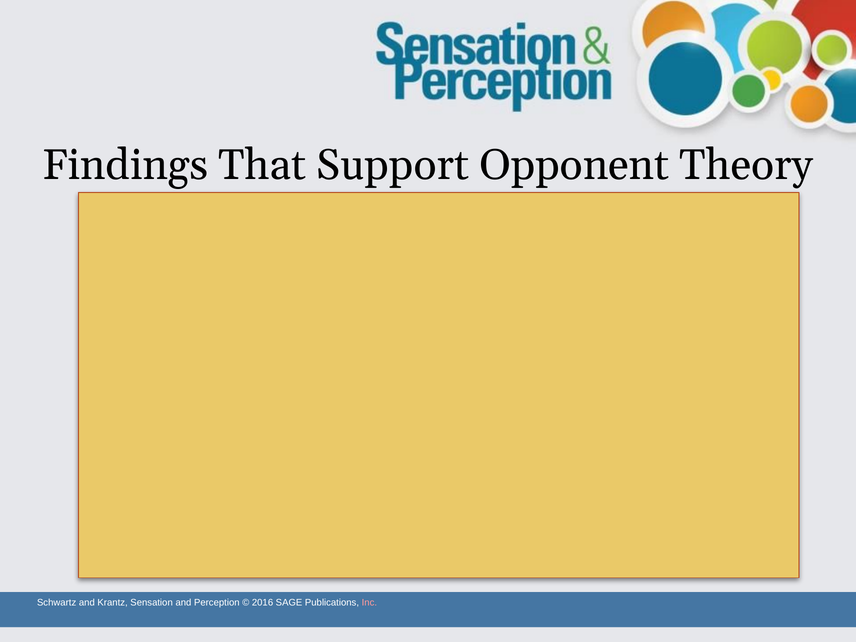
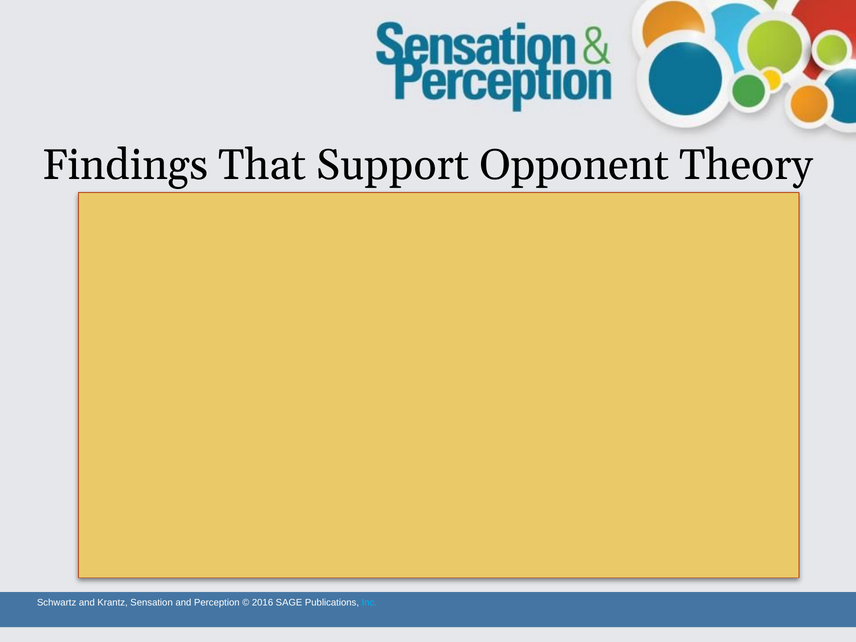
Inc at (369, 603) colour: pink -> light blue
